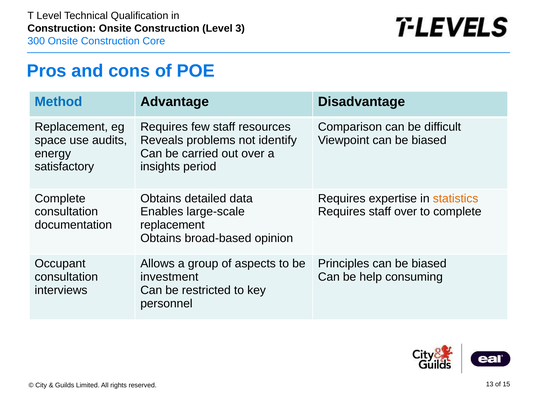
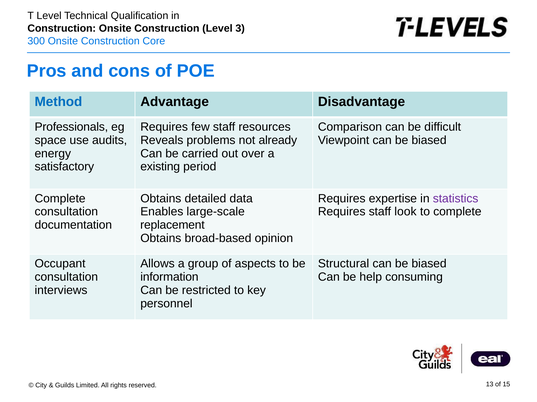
Replacement at (71, 127): Replacement -> Professionals
identify: identify -> already
insights: insights -> existing
statistics colour: orange -> purple
staff over: over -> look
Principles: Principles -> Structural
investment: investment -> information
